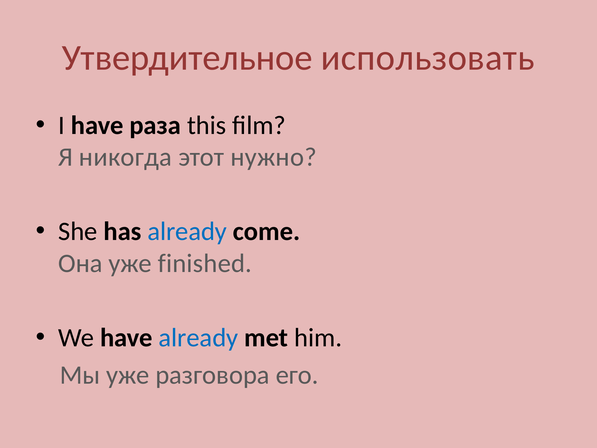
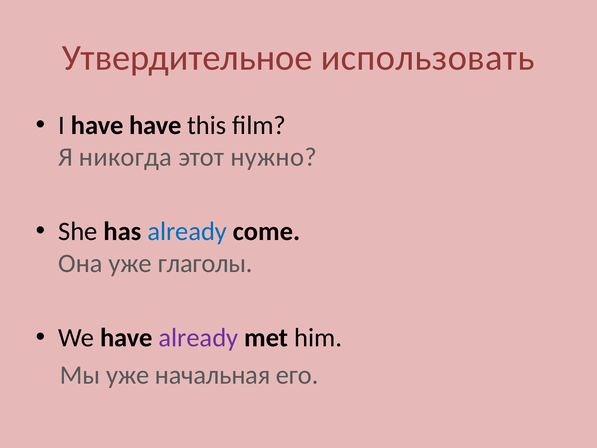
have раза: раза -> have
finished: finished -> глаголы
already at (198, 338) colour: blue -> purple
разговора: разговора -> начальная
